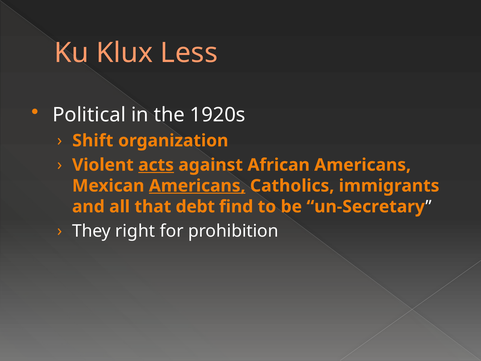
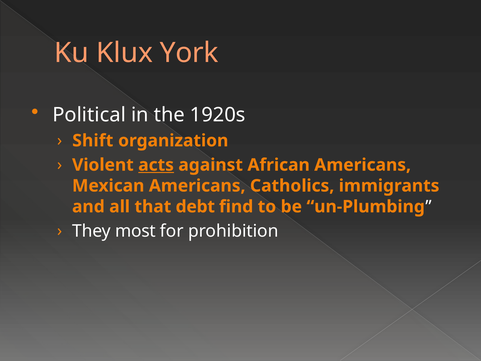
Less: Less -> York
Americans at (197, 186) underline: present -> none
un-Secretary: un-Secretary -> un-Plumbing
right: right -> most
